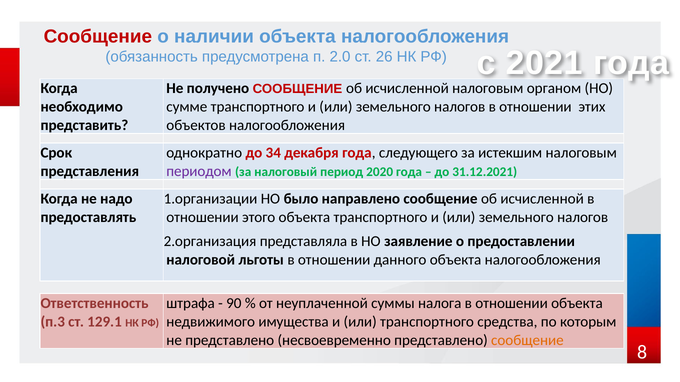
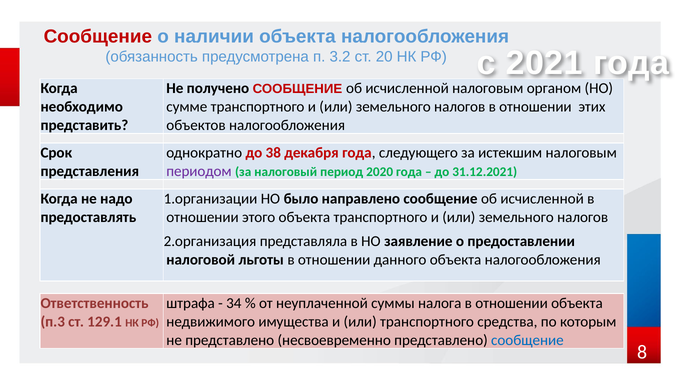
2.0: 2.0 -> 3.2
26: 26 -> 20
34: 34 -> 38
90: 90 -> 34
сообщение at (527, 341) colour: orange -> blue
